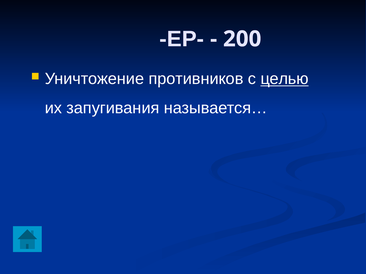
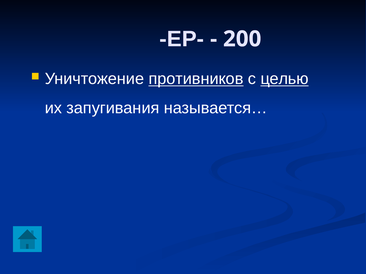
противников underline: none -> present
